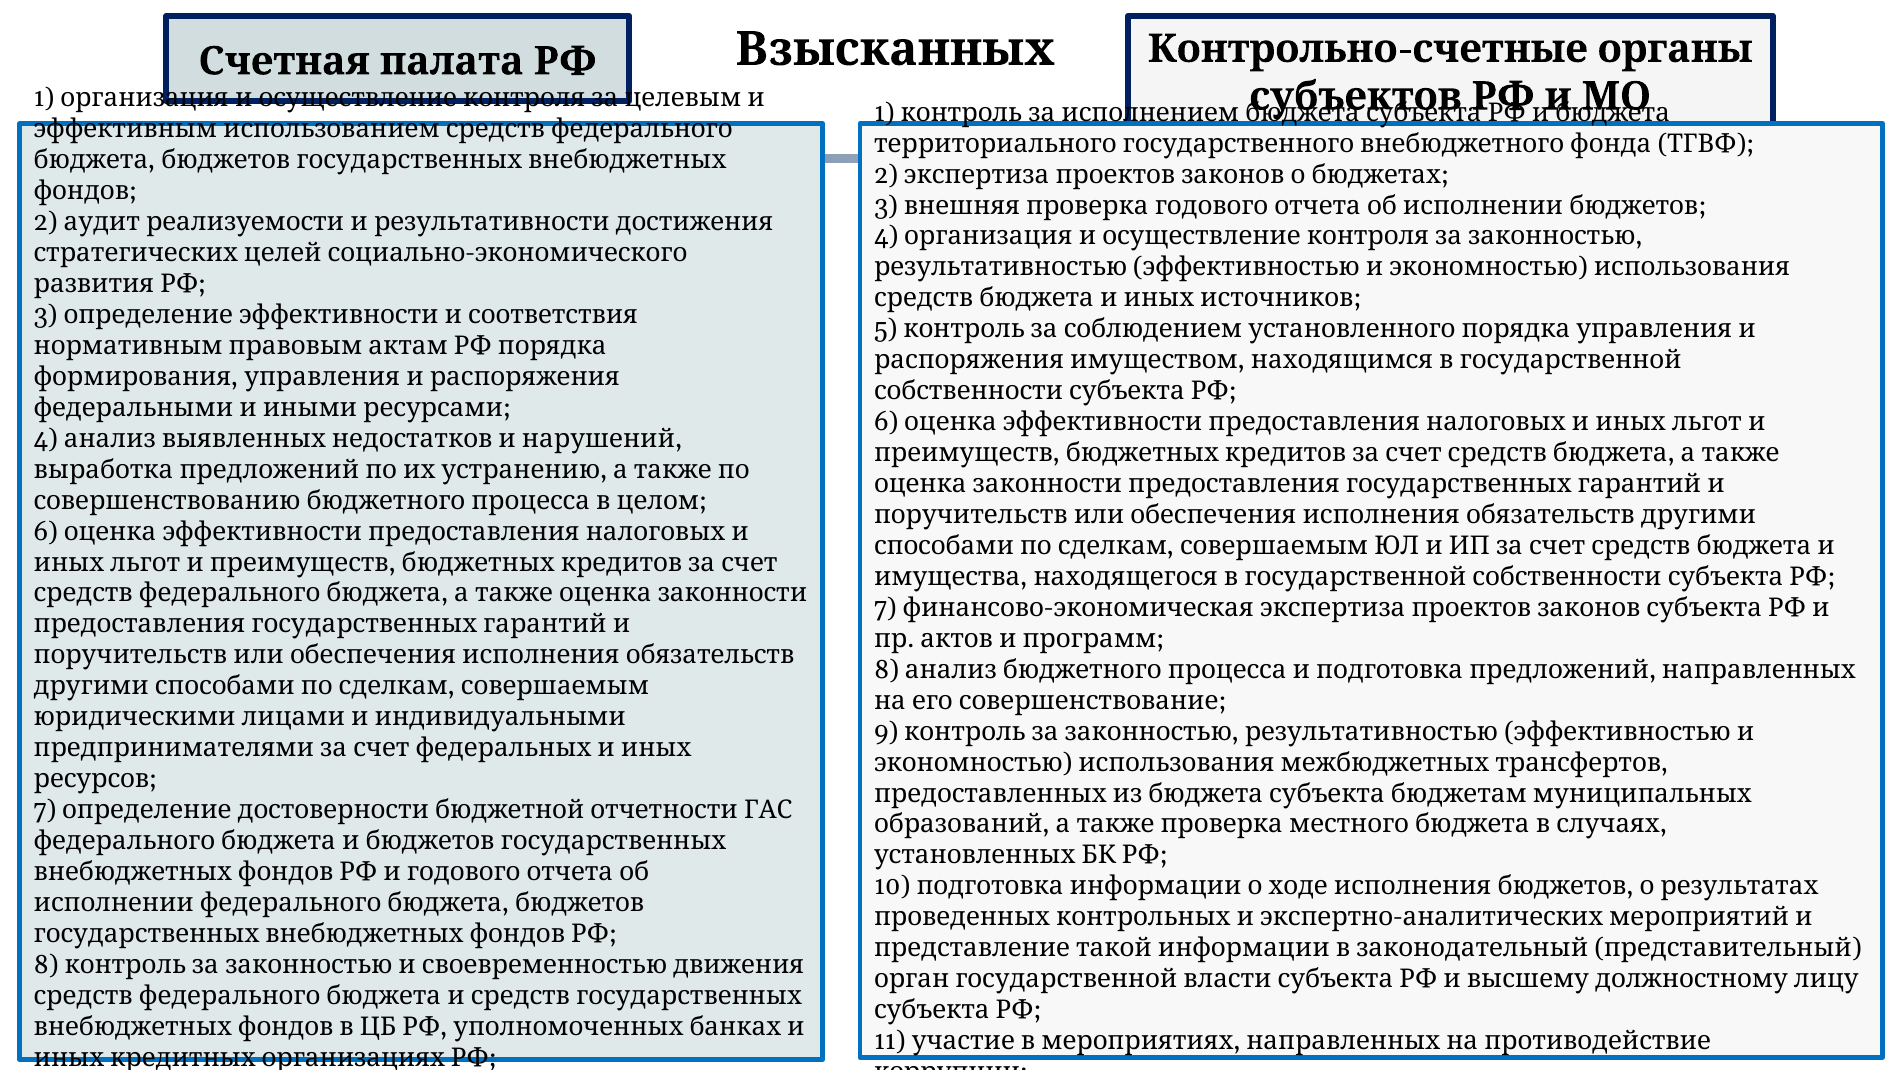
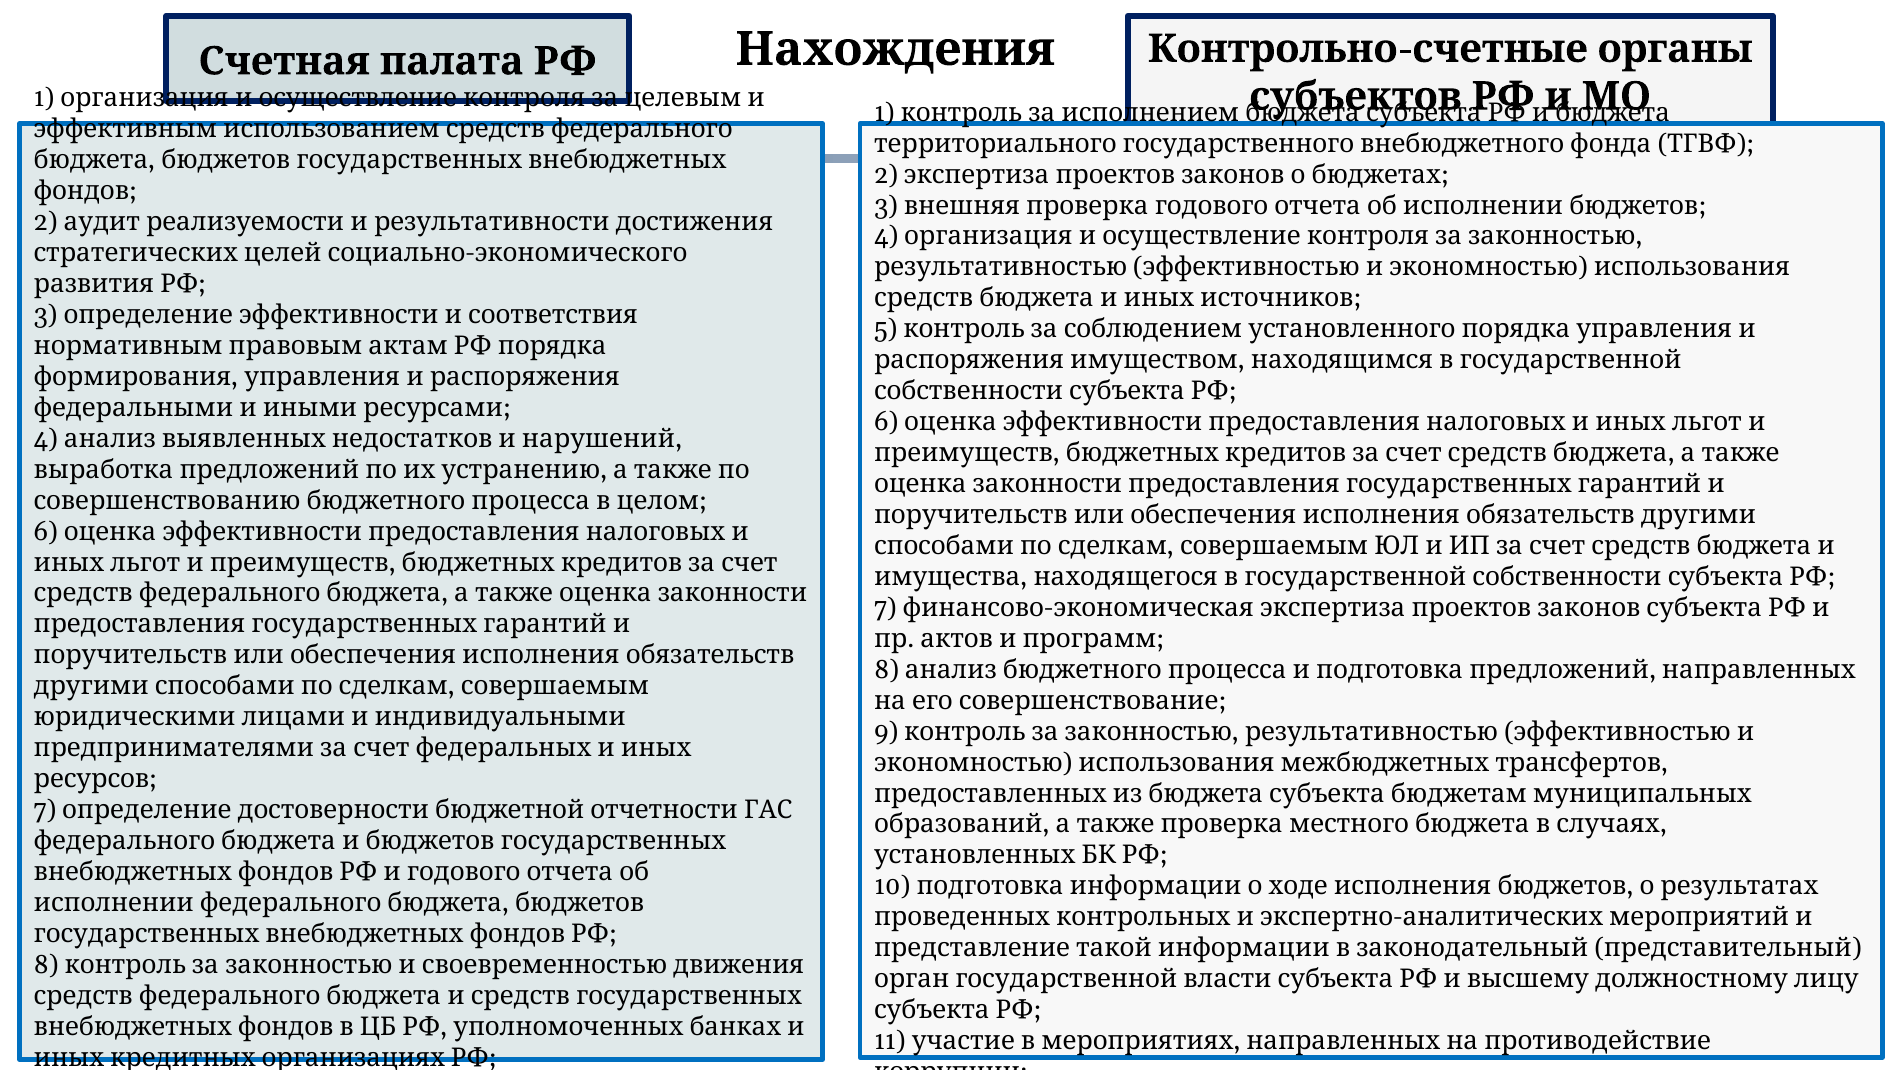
Взысканных: Взысканных -> Нахождения
